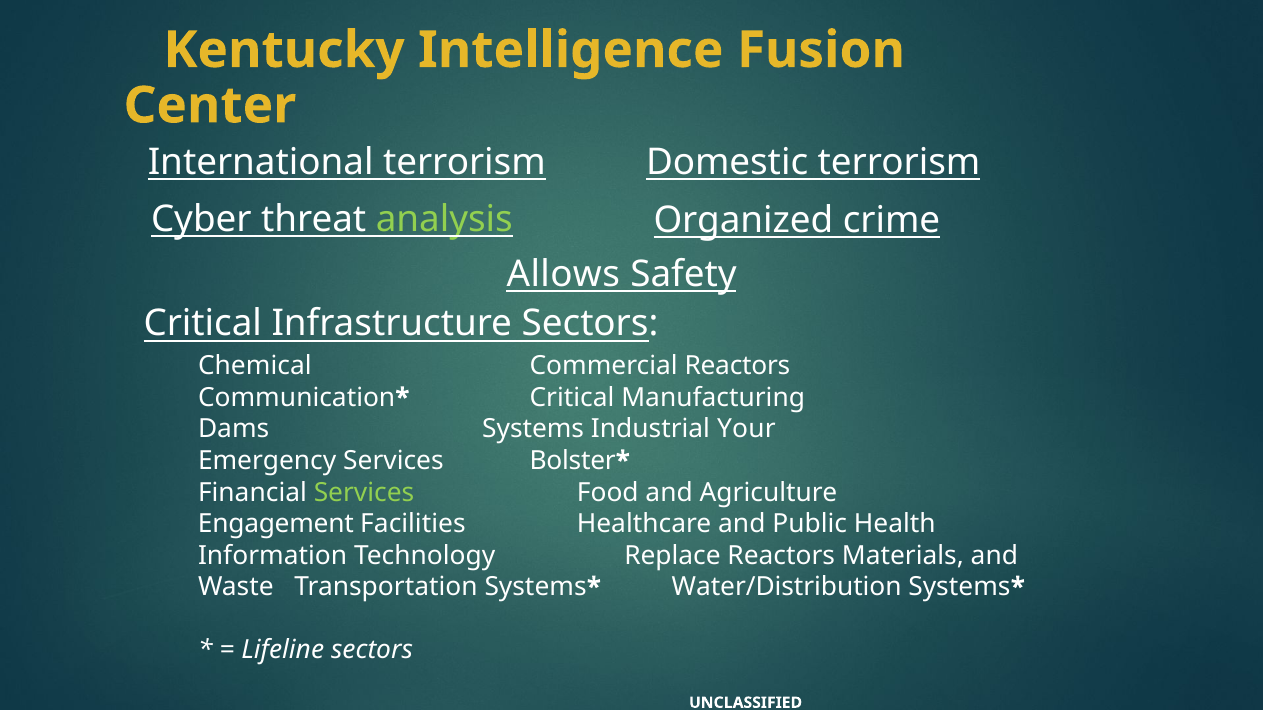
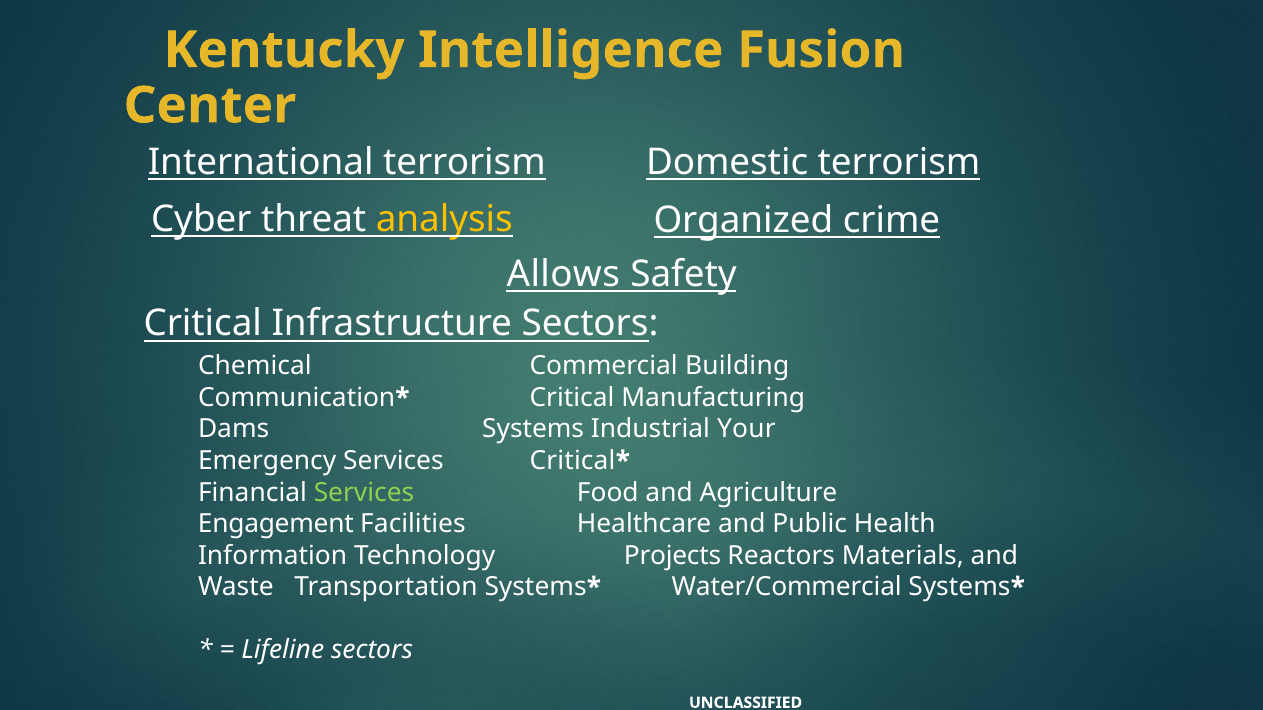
analysis colour: light green -> yellow
Commercial Reactors: Reactors -> Building
Services Bolster: Bolster -> Critical
Replace: Replace -> Projects
Water/Distribution: Water/Distribution -> Water/Commercial
